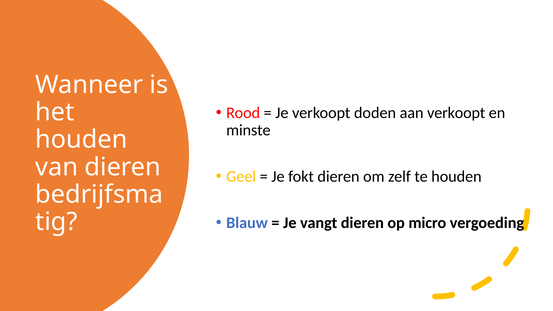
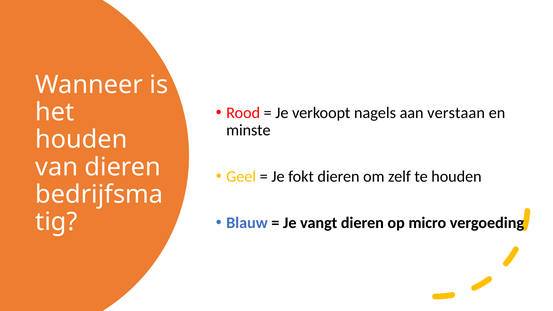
doden: doden -> nagels
aan verkoopt: verkoopt -> verstaan
